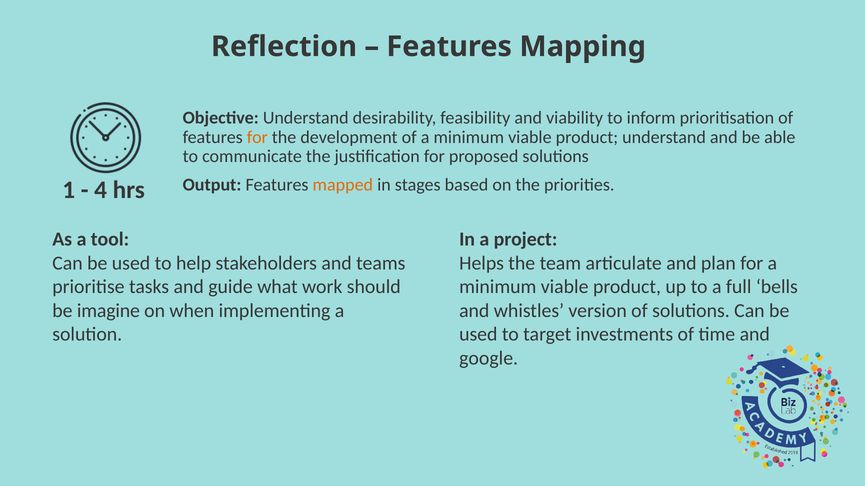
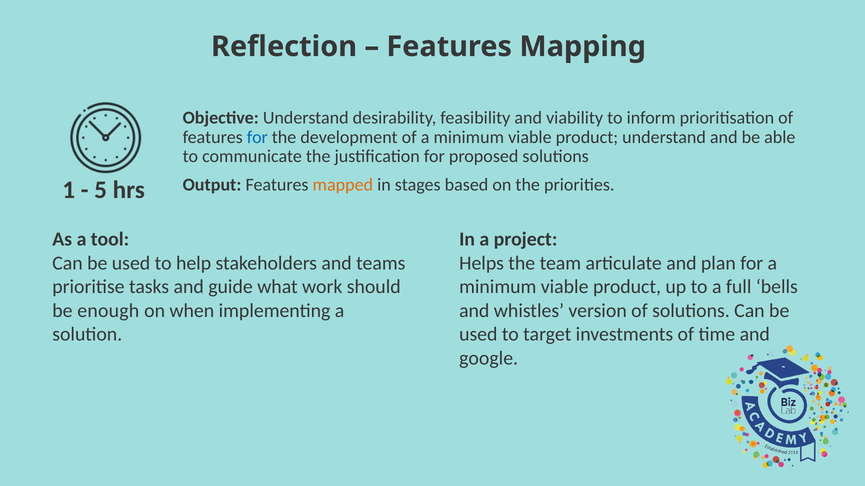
for at (257, 137) colour: orange -> blue
4: 4 -> 5
imagine: imagine -> enough
